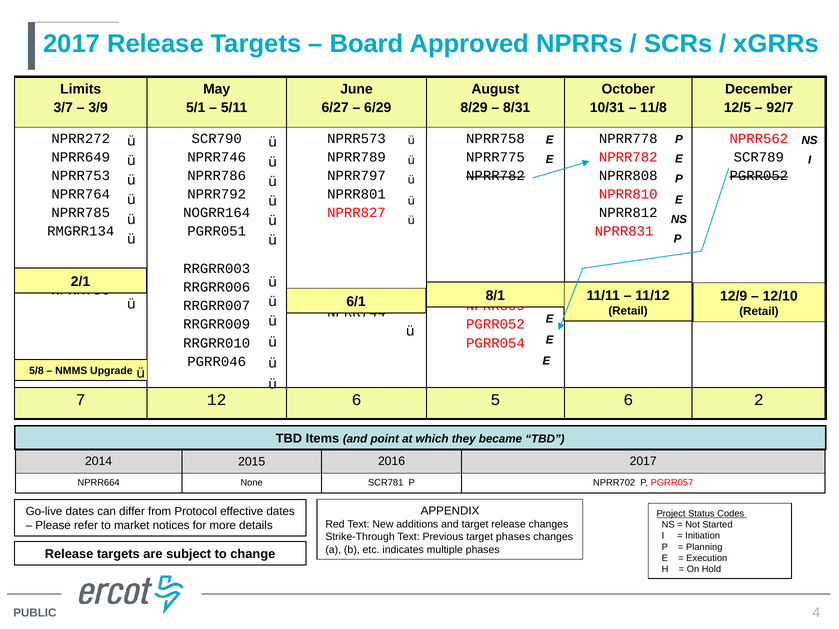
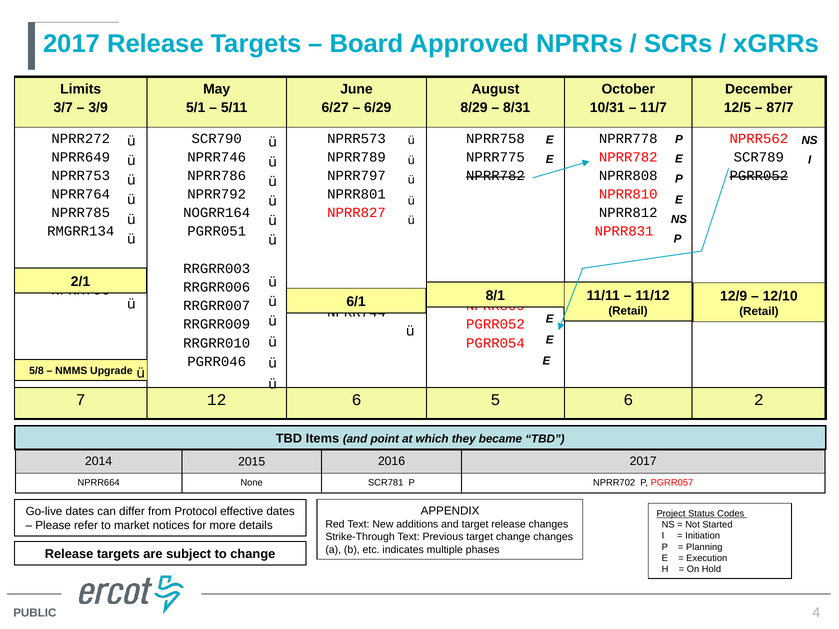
11/8: 11/8 -> 11/7
92/7: 92/7 -> 87/7
target phases: phases -> change
